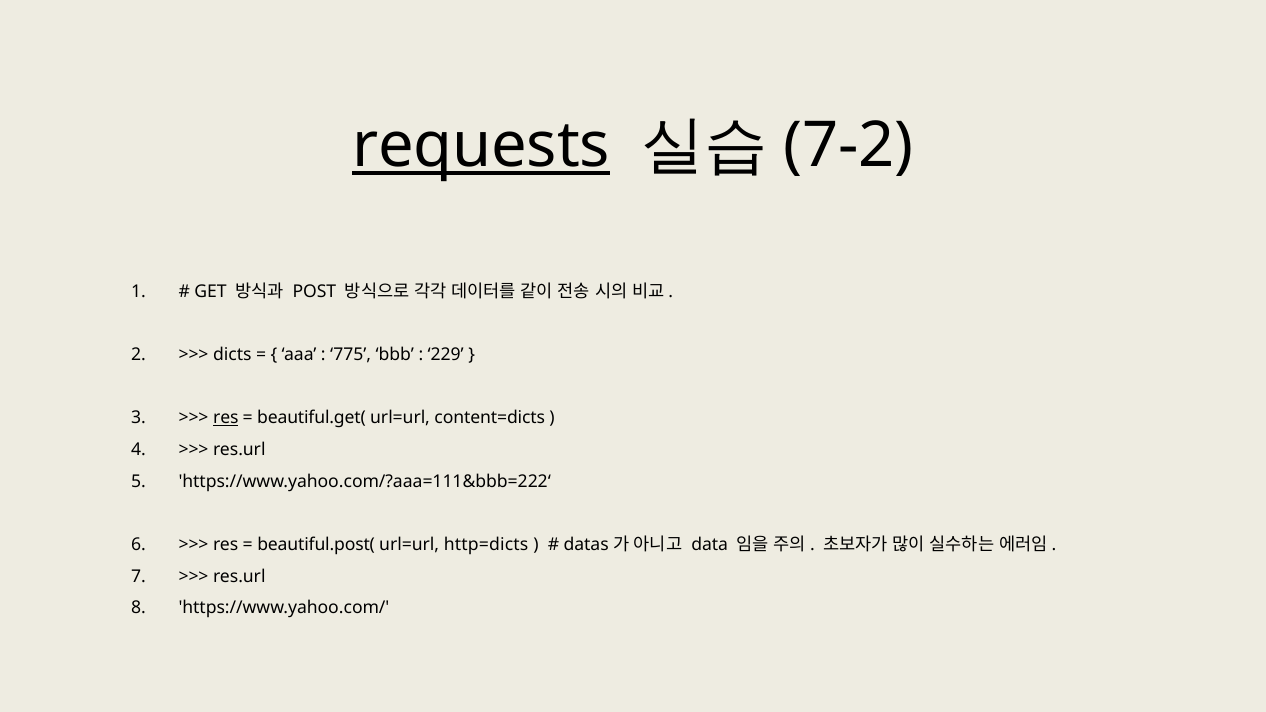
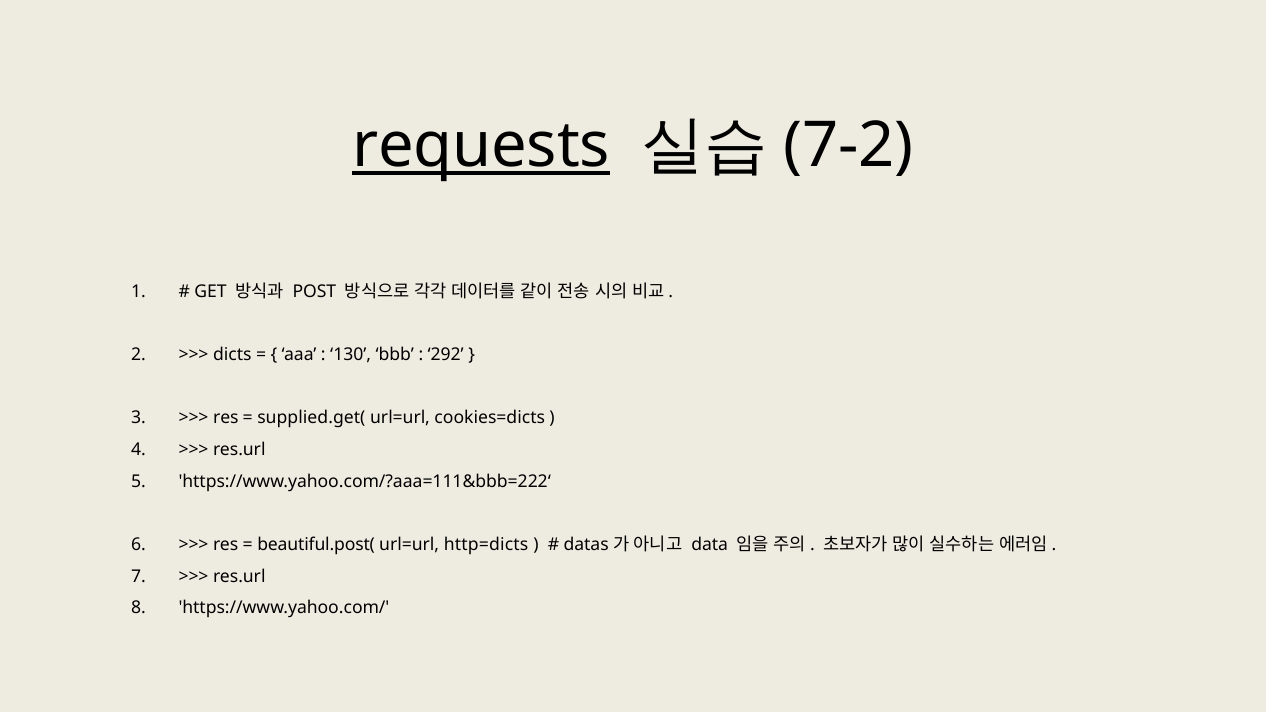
775: 775 -> 130
229: 229 -> 292
res at (226, 418) underline: present -> none
beautiful.get(: beautiful.get( -> supplied.get(
content=dicts: content=dicts -> cookies=dicts
